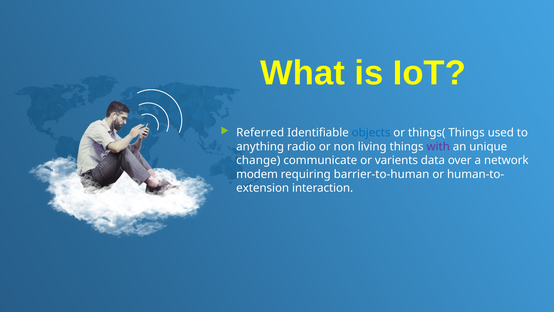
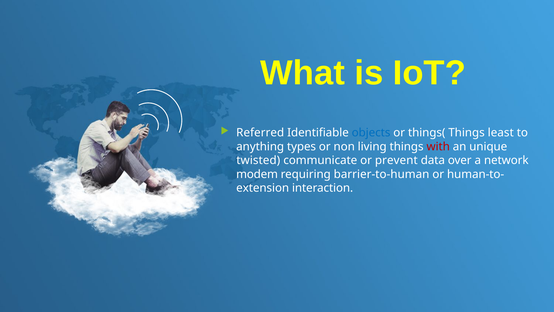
used: used -> least
radio: radio -> types
with colour: purple -> red
change: change -> twisted
varients: varients -> prevent
